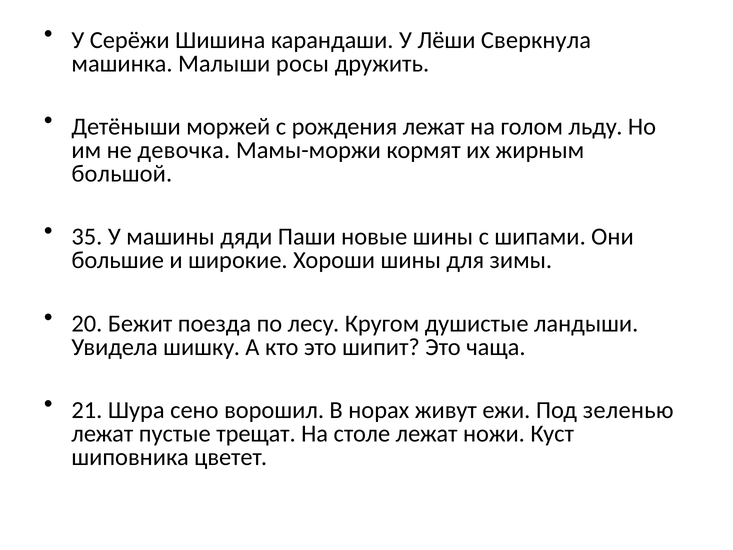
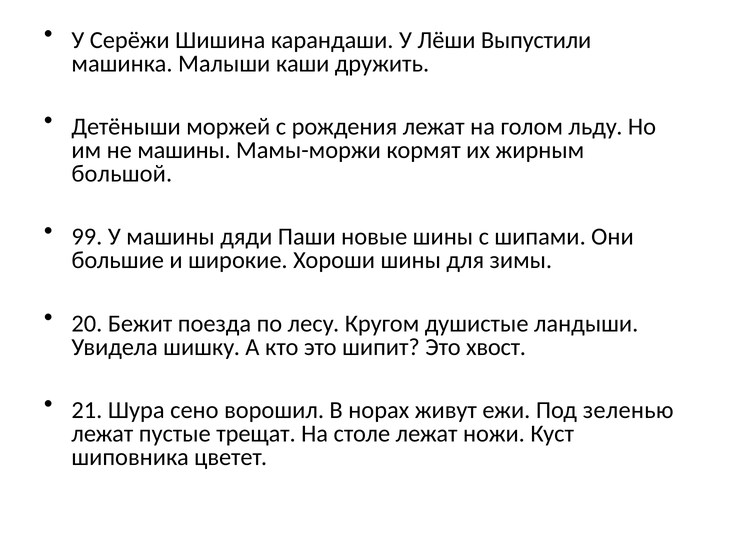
Сверкнула: Сверкнула -> Выпустили
росы: росы -> каши
не девочка: девочка -> машины
35: 35 -> 99
чаща: чаща -> хвост
